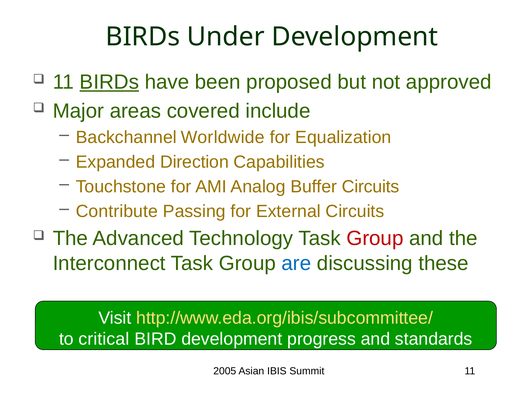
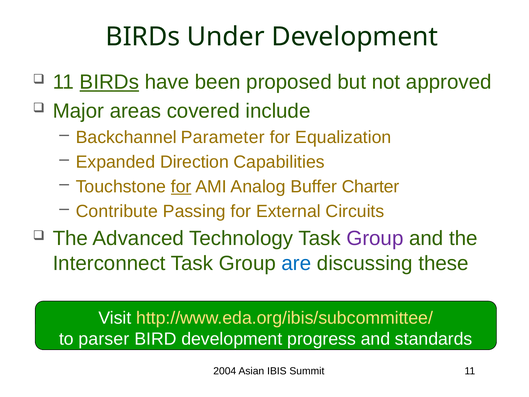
Worldwide: Worldwide -> Parameter
for at (181, 186) underline: none -> present
Buffer Circuits: Circuits -> Charter
Group at (375, 238) colour: red -> purple
critical: critical -> parser
2005: 2005 -> 2004
